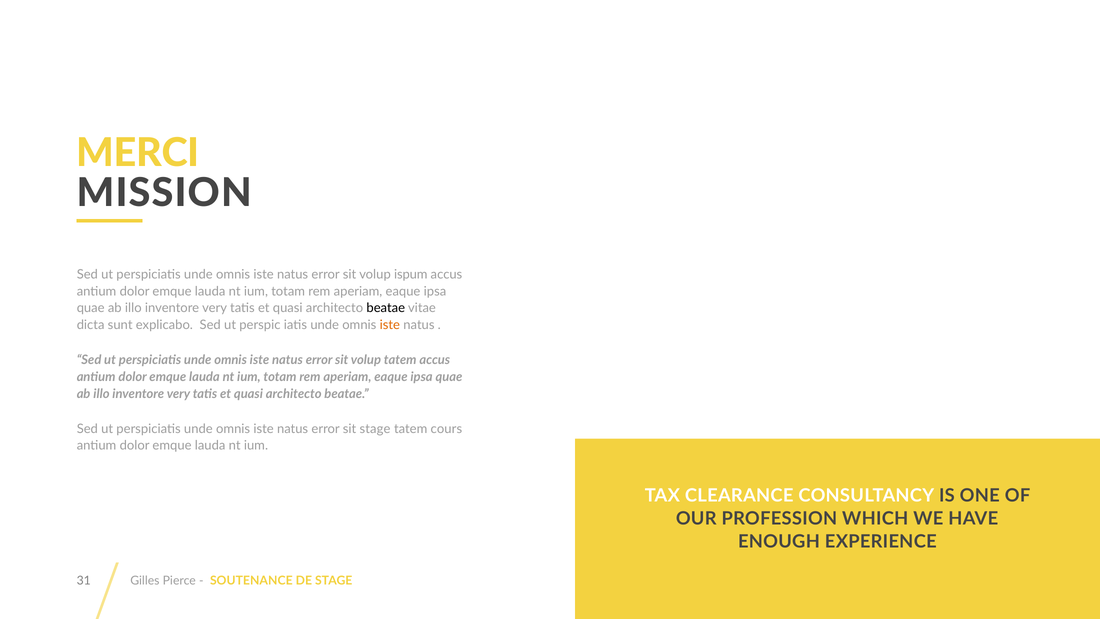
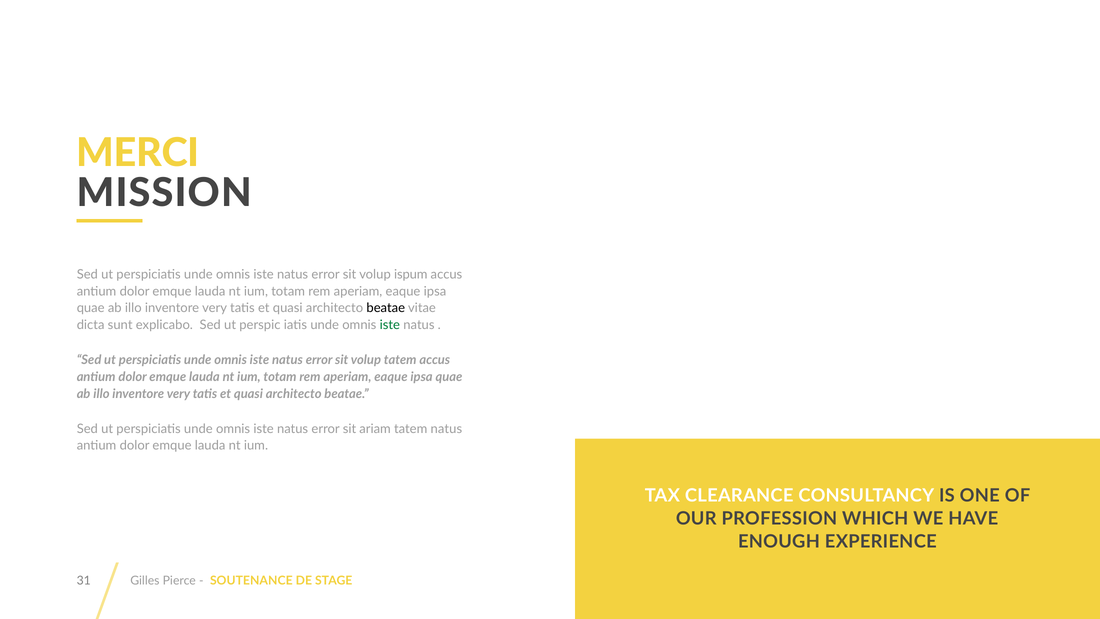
iste at (390, 325) colour: orange -> green
sit stage: stage -> ariam
tatem cours: cours -> natus
